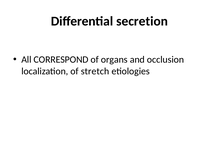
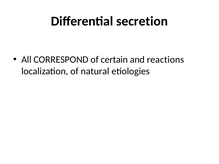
organs: organs -> certain
occlusion: occlusion -> reactions
stretch: stretch -> natural
